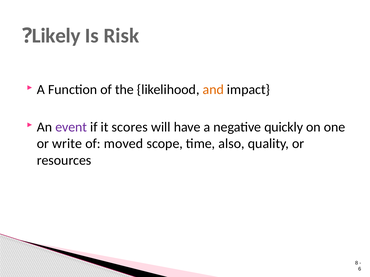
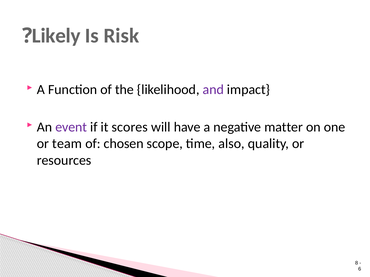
and colour: orange -> purple
quickly: quickly -> matter
write: write -> team
moved: moved -> chosen
